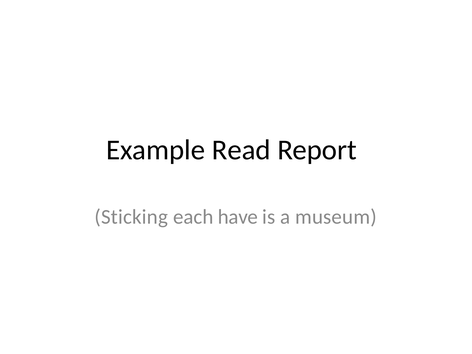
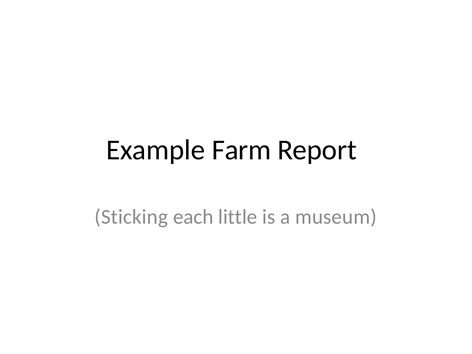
Read: Read -> Farm
have: have -> little
